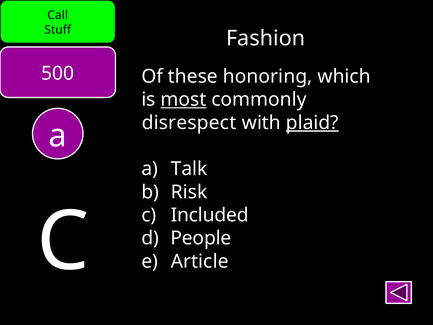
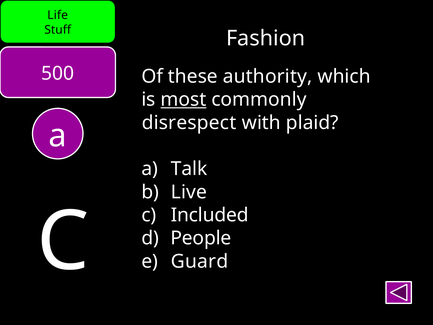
Call: Call -> Life
honoring: honoring -> authority
plaid underline: present -> none
Risk: Risk -> Live
Article: Article -> Guard
